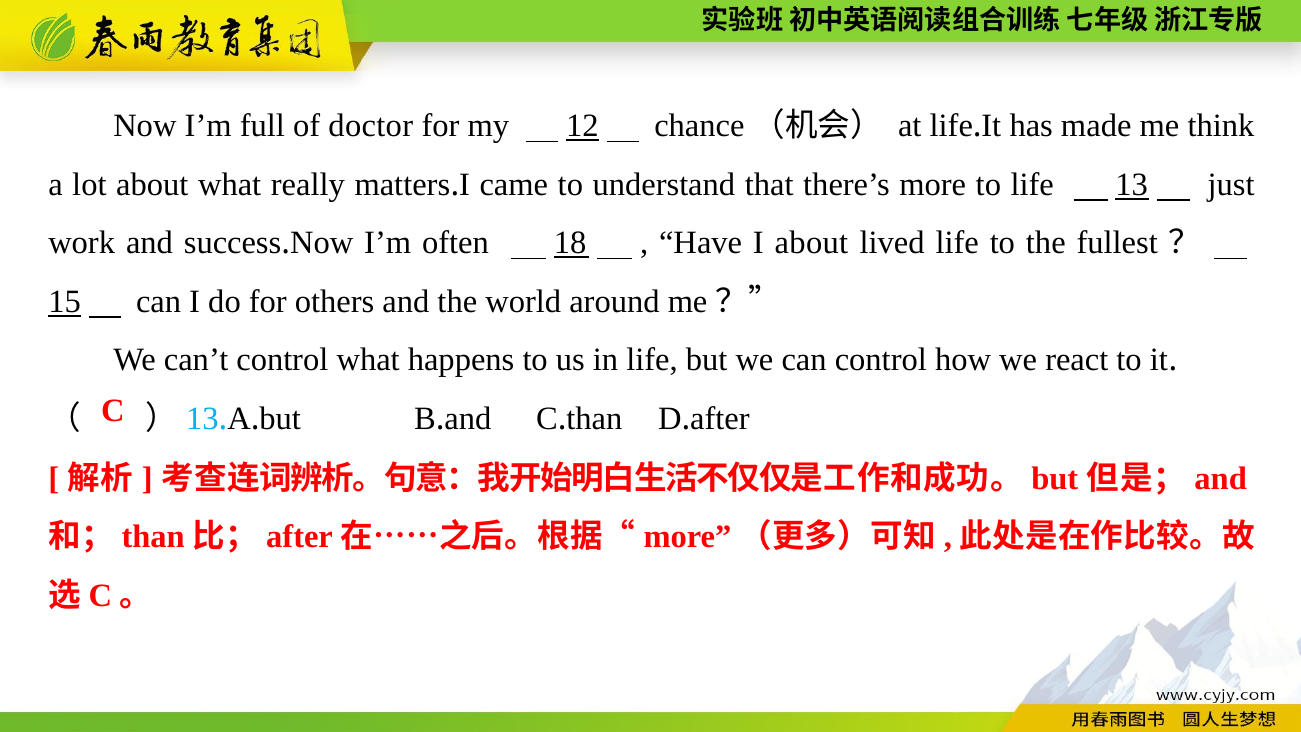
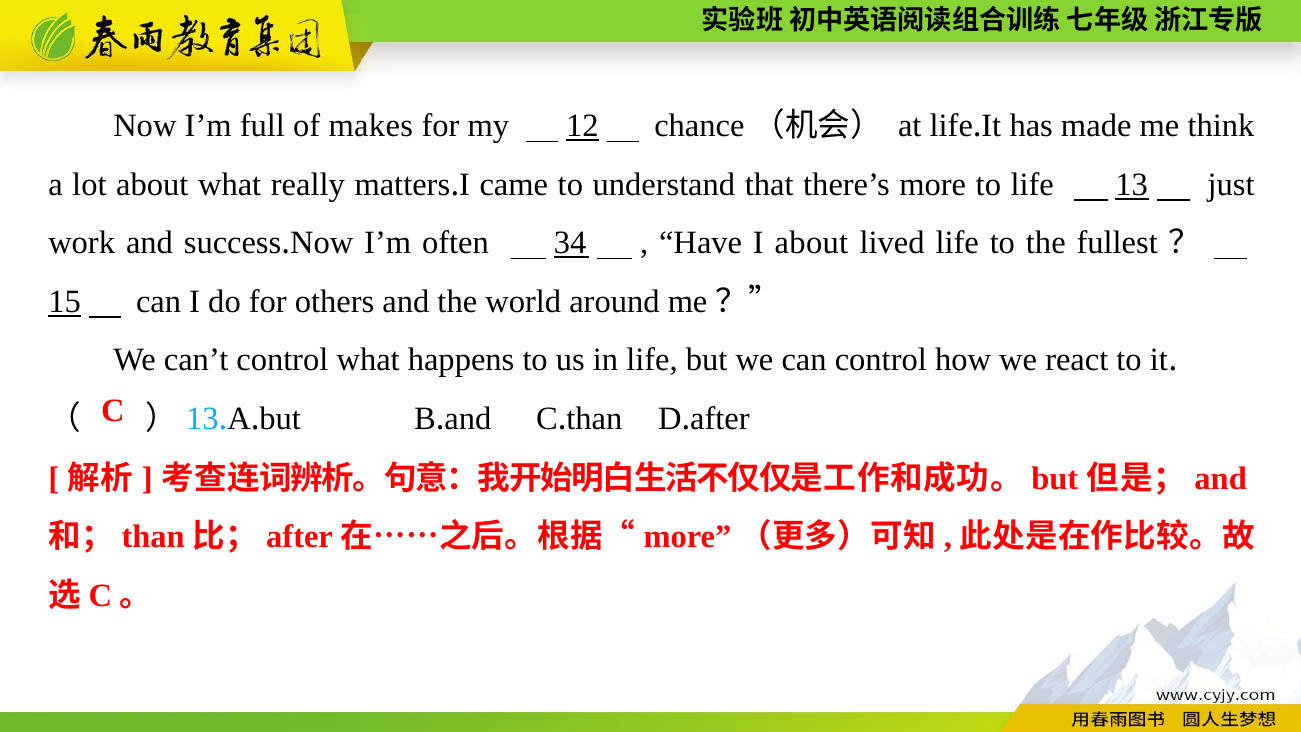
doctor: doctor -> makes
18: 18 -> 34
